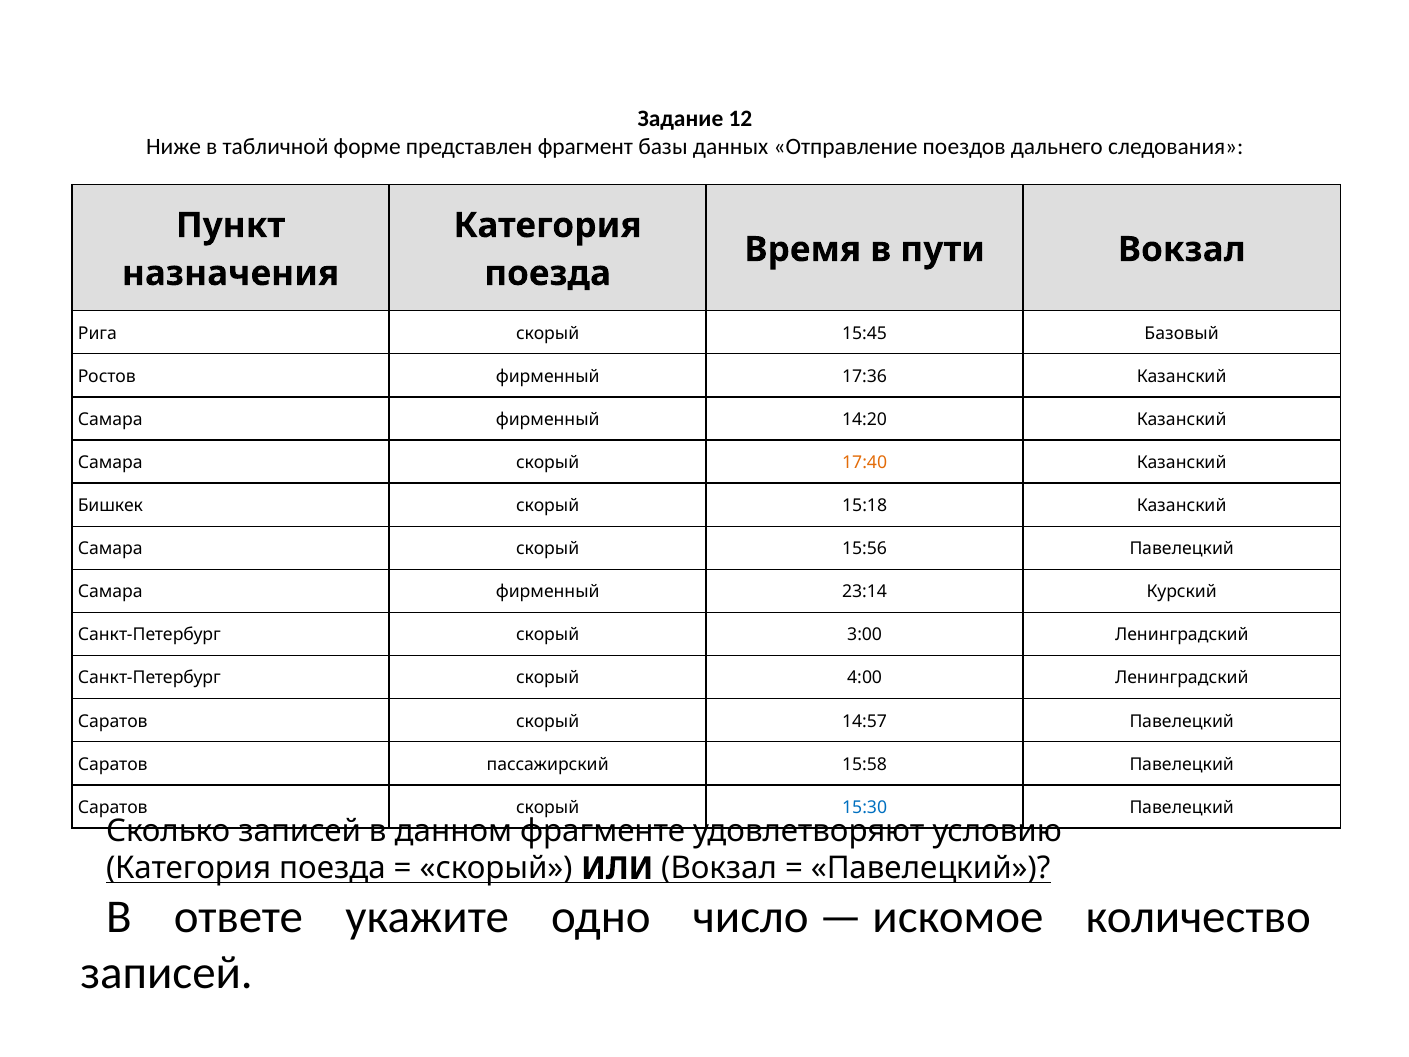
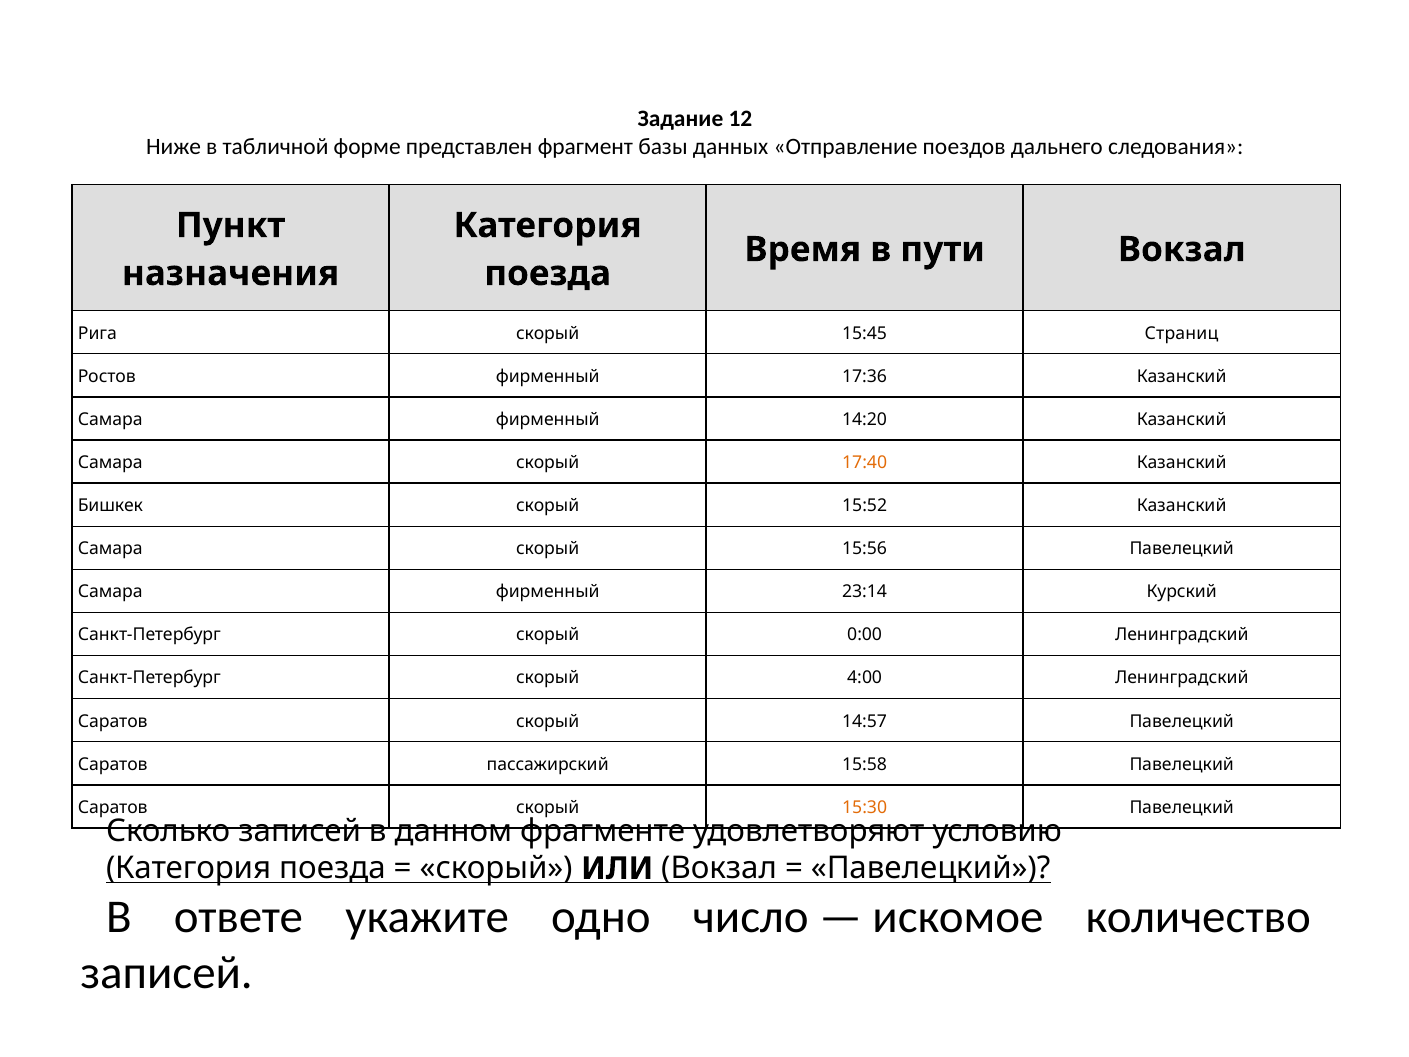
Базовый: Базовый -> Страниц
15:18: 15:18 -> 15:52
3:00: 3:00 -> 0:00
15:30 colour: blue -> orange
